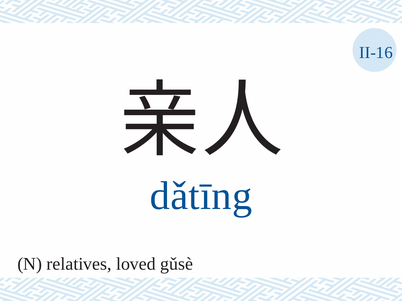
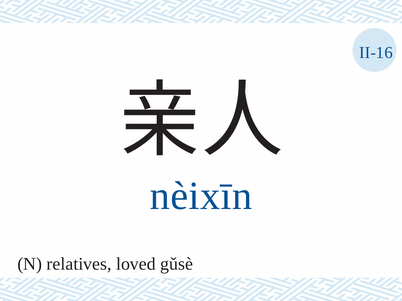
dǎtīng: dǎtīng -> nèixīn
